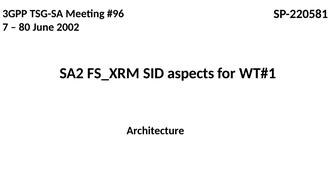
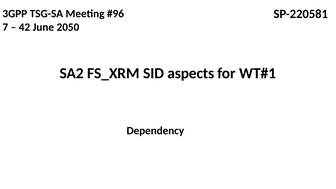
80: 80 -> 42
2002: 2002 -> 2050
Architecture: Architecture -> Dependency
